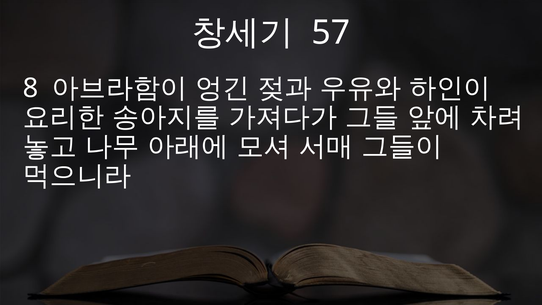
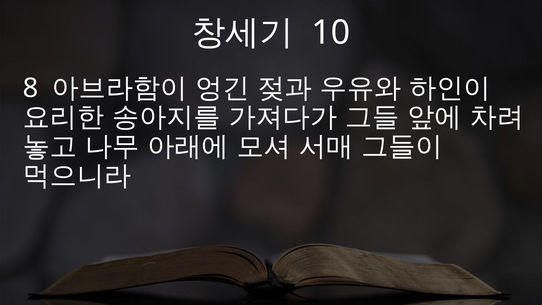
57: 57 -> 10
